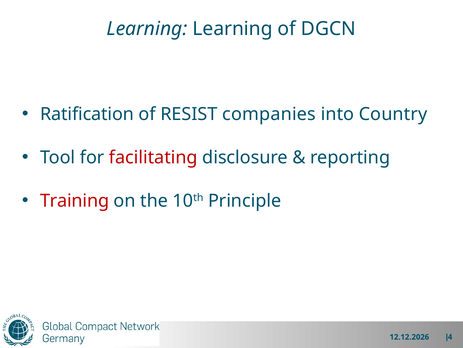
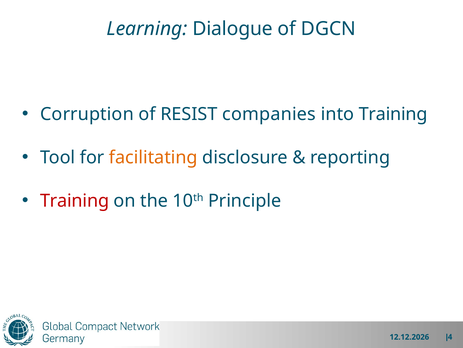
Learning Learning: Learning -> Dialogue
Ratification: Ratification -> Corruption
into Country: Country -> Training
facilitating colour: red -> orange
